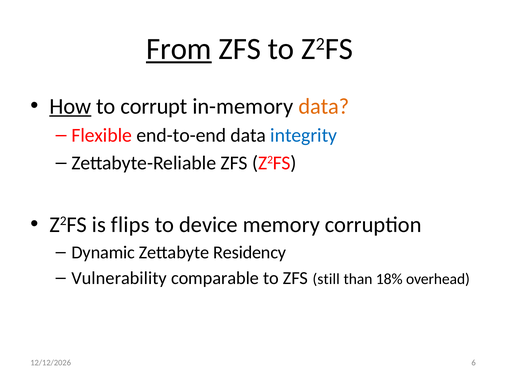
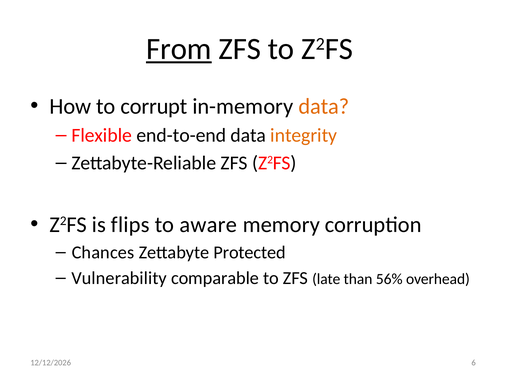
How underline: present -> none
integrity colour: blue -> orange
device: device -> aware
Dynamic: Dynamic -> Chances
Residency: Residency -> Protected
still: still -> late
18%: 18% -> 56%
